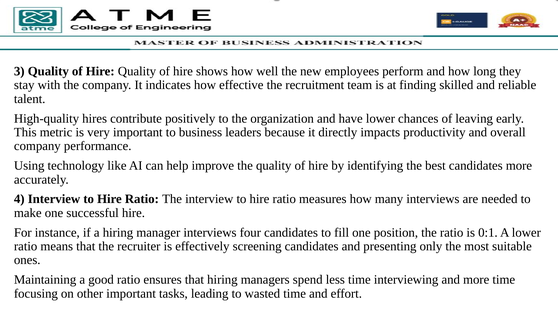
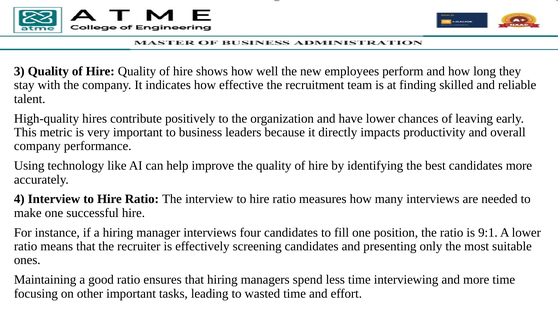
0:1: 0:1 -> 9:1
